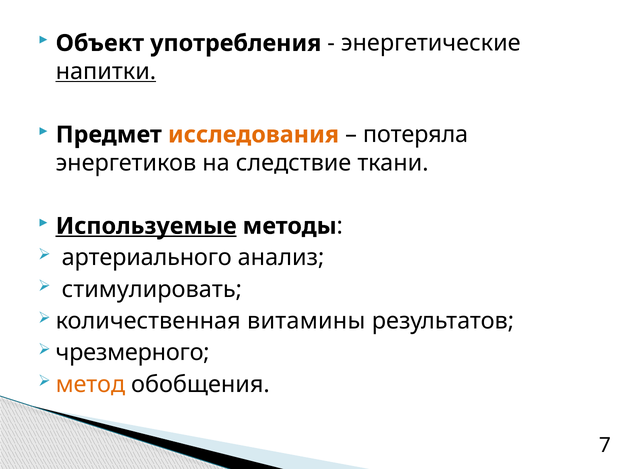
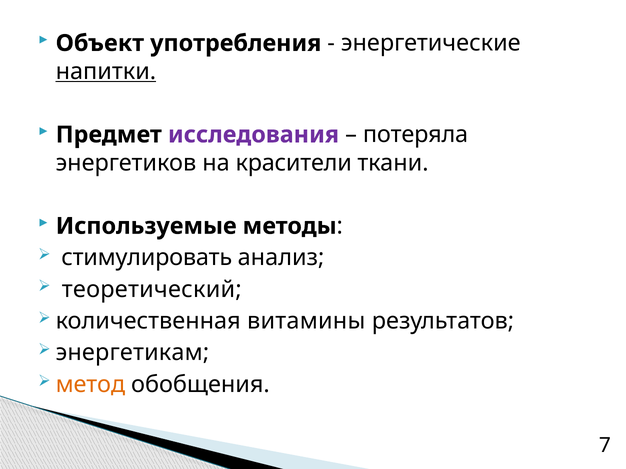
исследования colour: orange -> purple
следствие: следствие -> красители
Используемые underline: present -> none
артериального: артериального -> стимулировать
стимулировать: стимулировать -> теоретический
чрезмерного: чрезмерного -> энергетикам
